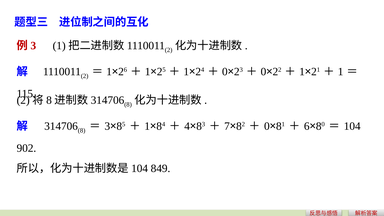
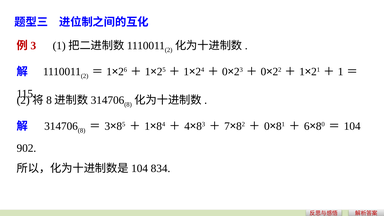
849: 849 -> 834
